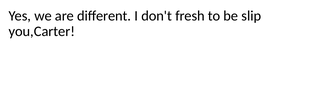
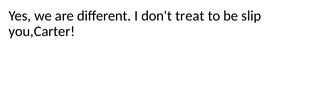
fresh: fresh -> treat
